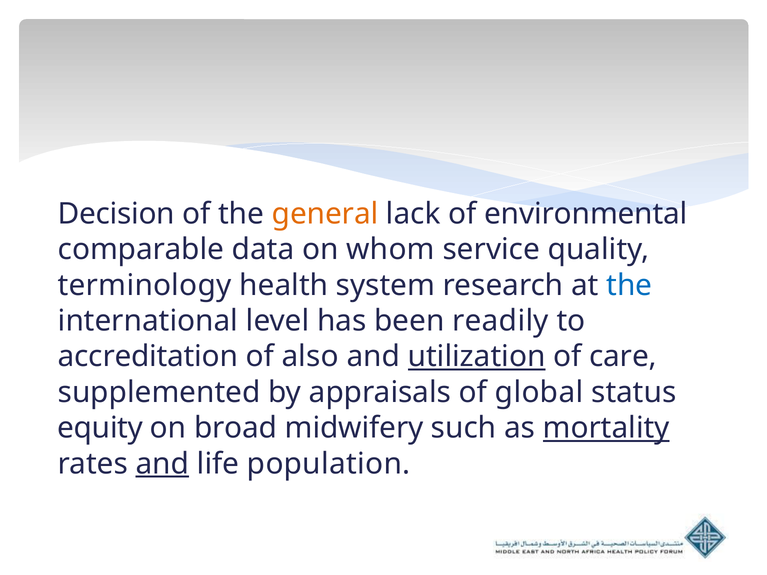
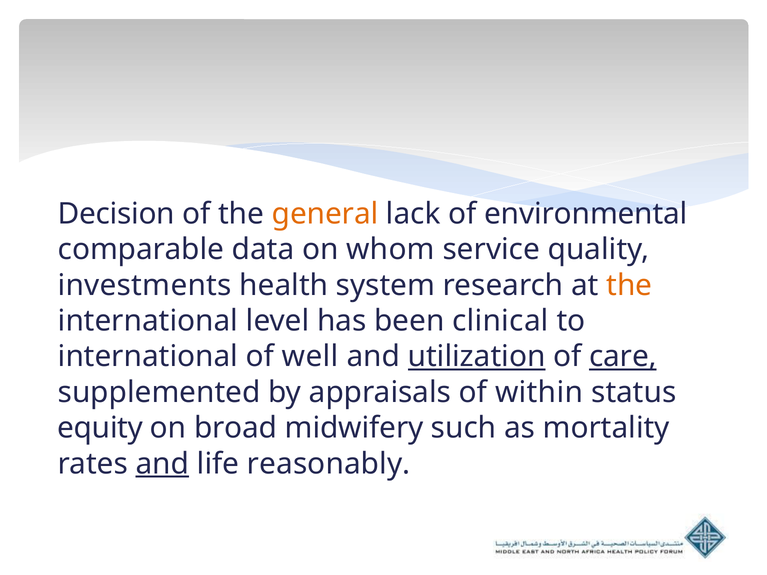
terminology: terminology -> investments
the at (629, 285) colour: blue -> orange
readily: readily -> clinical
accreditation at (148, 357): accreditation -> international
also: also -> well
care underline: none -> present
global: global -> within
mortality underline: present -> none
population: population -> reasonably
